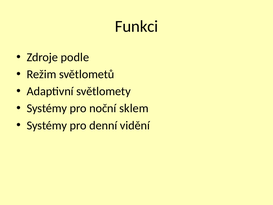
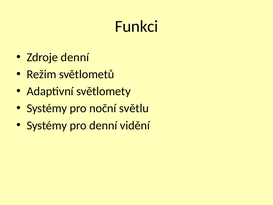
Zdroje podle: podle -> denní
sklem: sklem -> světlu
